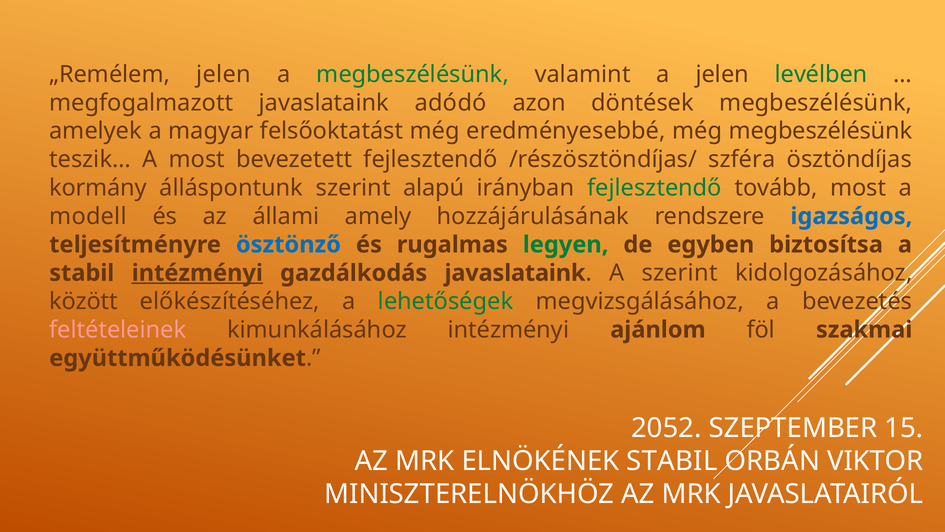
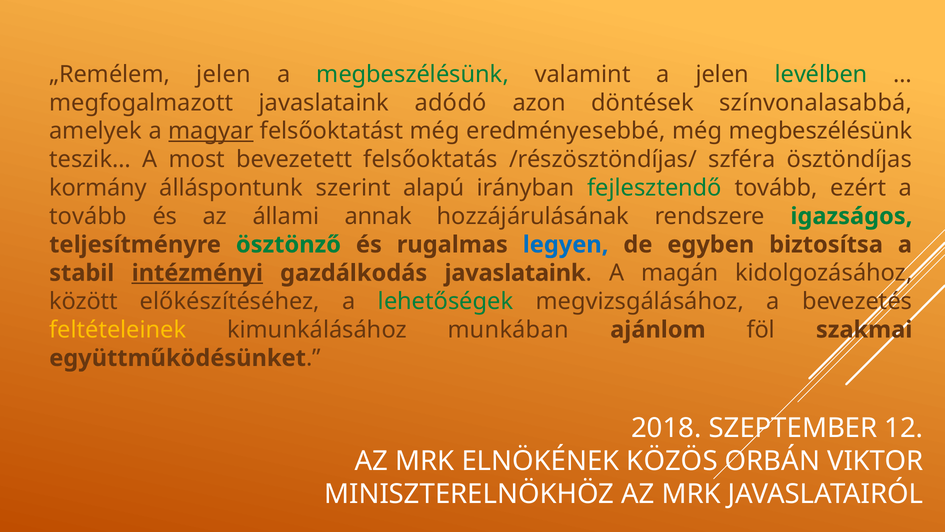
döntések megbeszélésünk: megbeszélésünk -> színvonalasabbá
magyar underline: none -> present
bevezetett fejlesztendő: fejlesztendő -> felsőoktatás
tovább most: most -> ezért
modell at (88, 216): modell -> tovább
amely: amely -> annak
igazságos colour: blue -> green
ösztönző colour: blue -> green
legyen colour: green -> blue
A szerint: szerint -> magán
feltételeinek colour: pink -> yellow
kimunkálásához intézményi: intézményi -> munkában
2052: 2052 -> 2018
15: 15 -> 12
ELNÖKÉNEK STABIL: STABIL -> KÖZÖS
